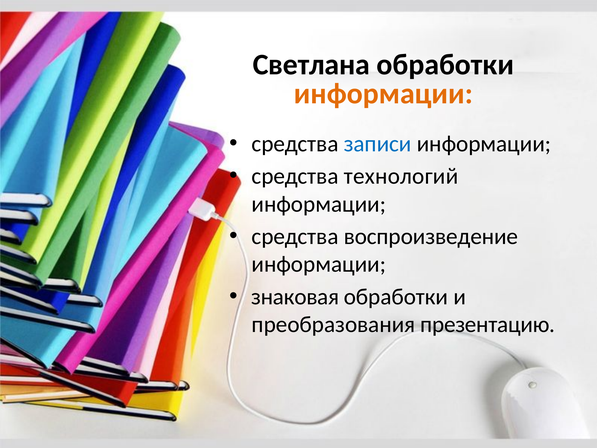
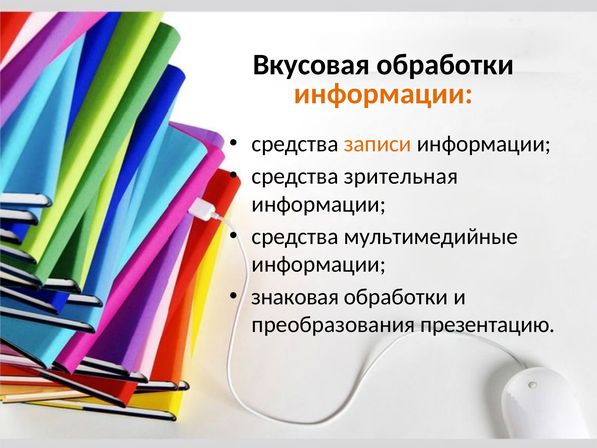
Светлана: Светлана -> Вкусовая
записи colour: blue -> orange
технологий: технологий -> зрительная
воспроизведение: воспроизведение -> мультимедийные
